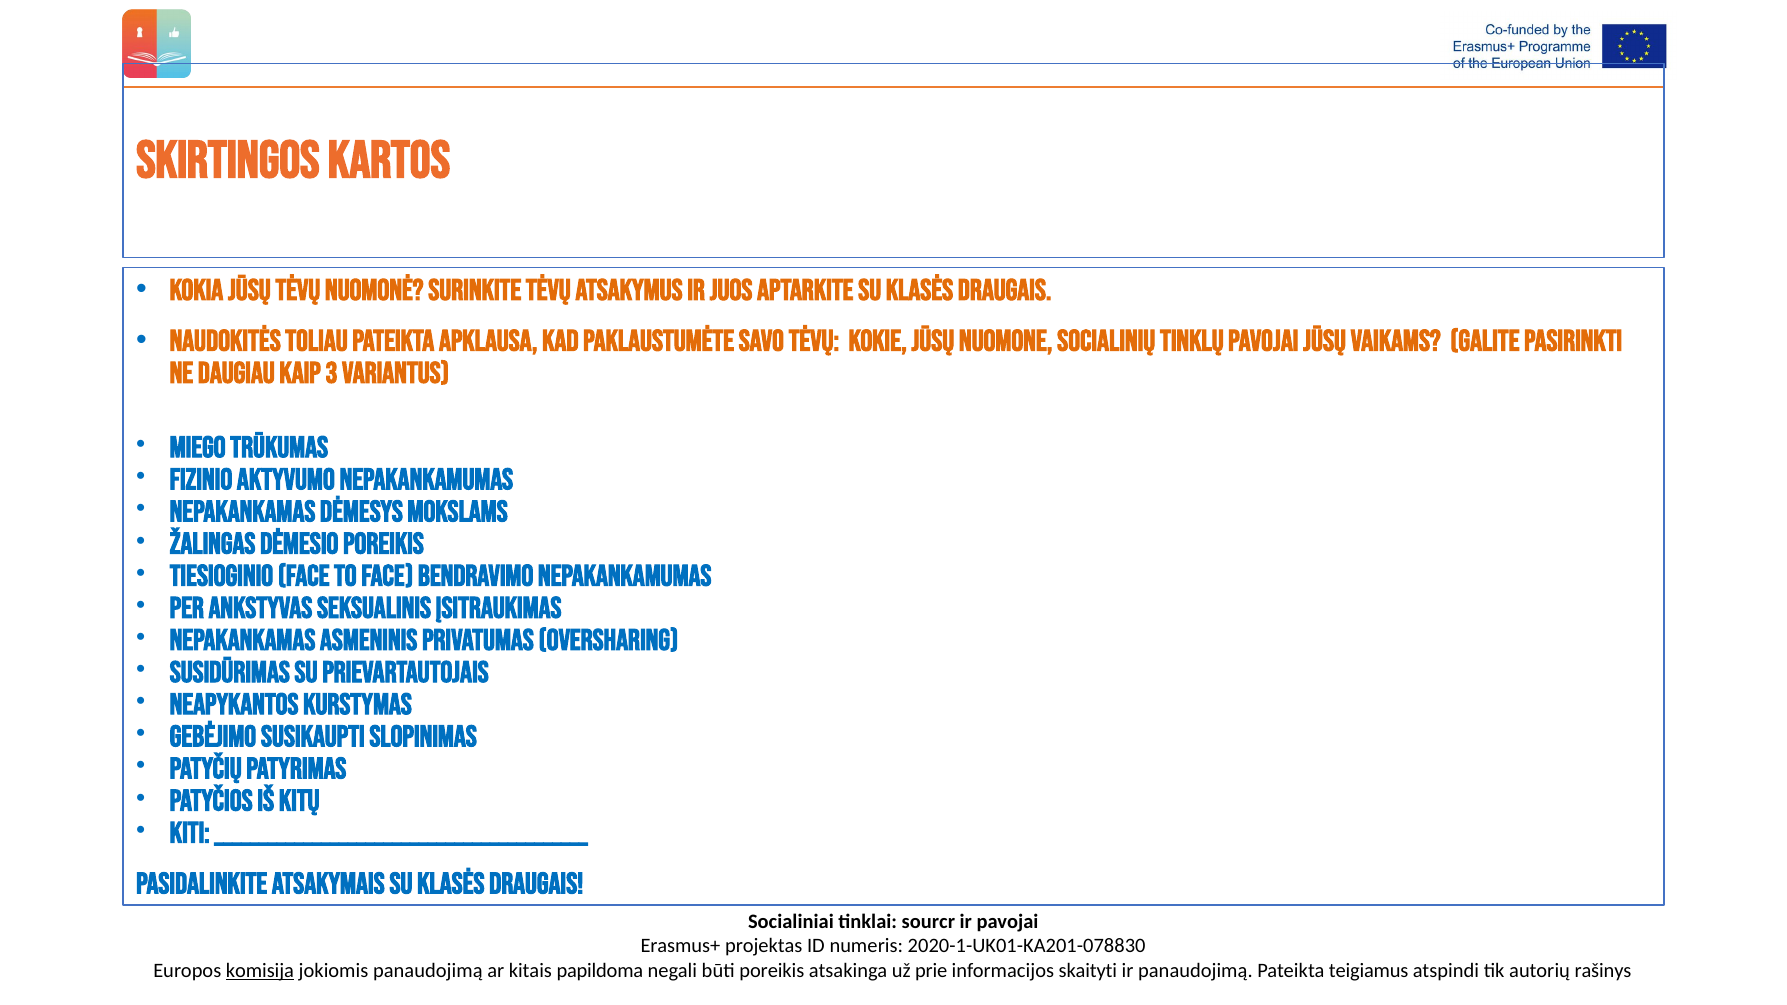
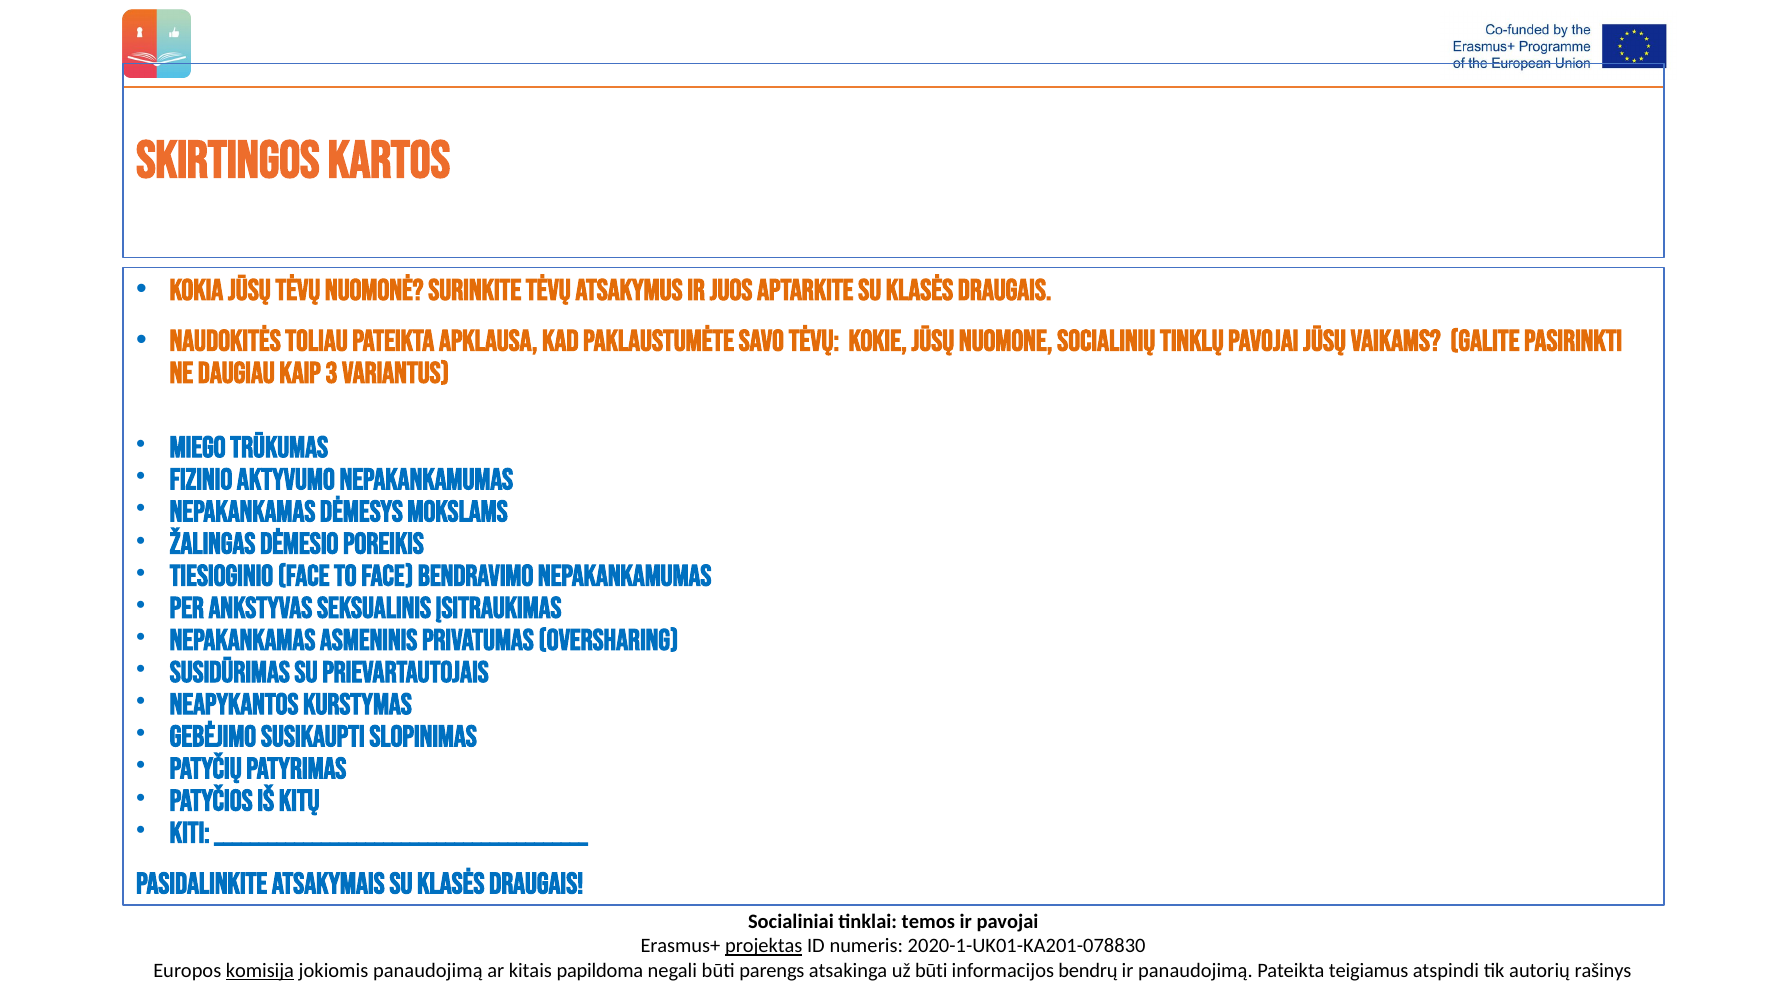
sourcr: sourcr -> temos
projektas underline: none -> present
būti poreikis: poreikis -> parengs
už prie: prie -> būti
skaityti: skaityti -> bendrų
